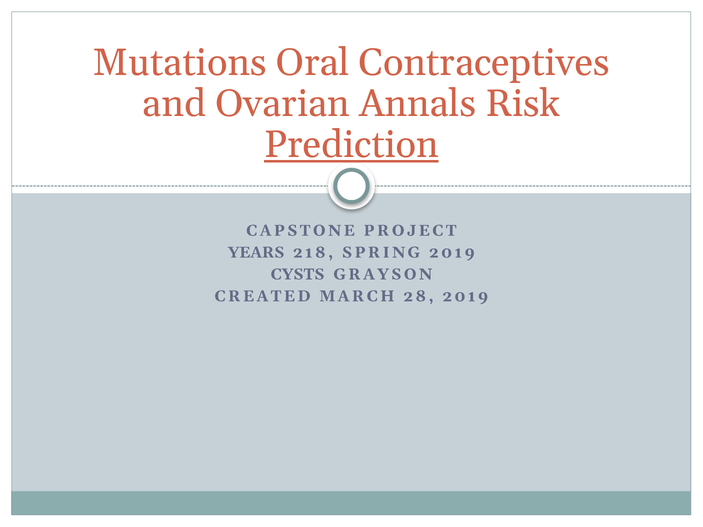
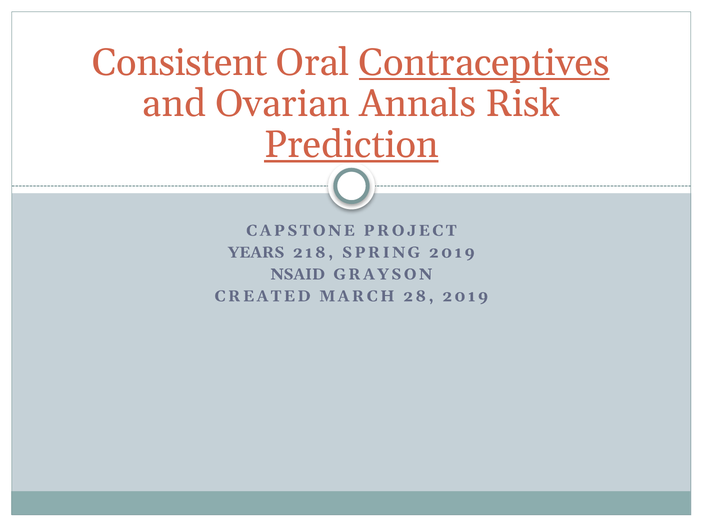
Mutations: Mutations -> Consistent
Contraceptives underline: none -> present
CYSTS: CYSTS -> NSAID
